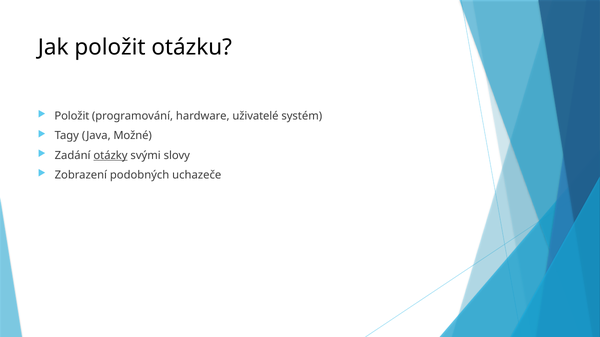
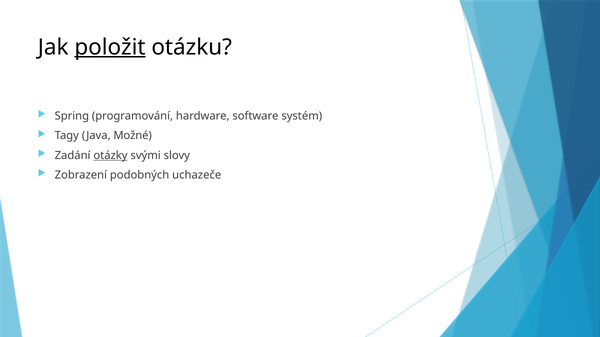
položit at (110, 47) underline: none -> present
Položit at (72, 116): Položit -> Spring
uživatelé: uživatelé -> software
